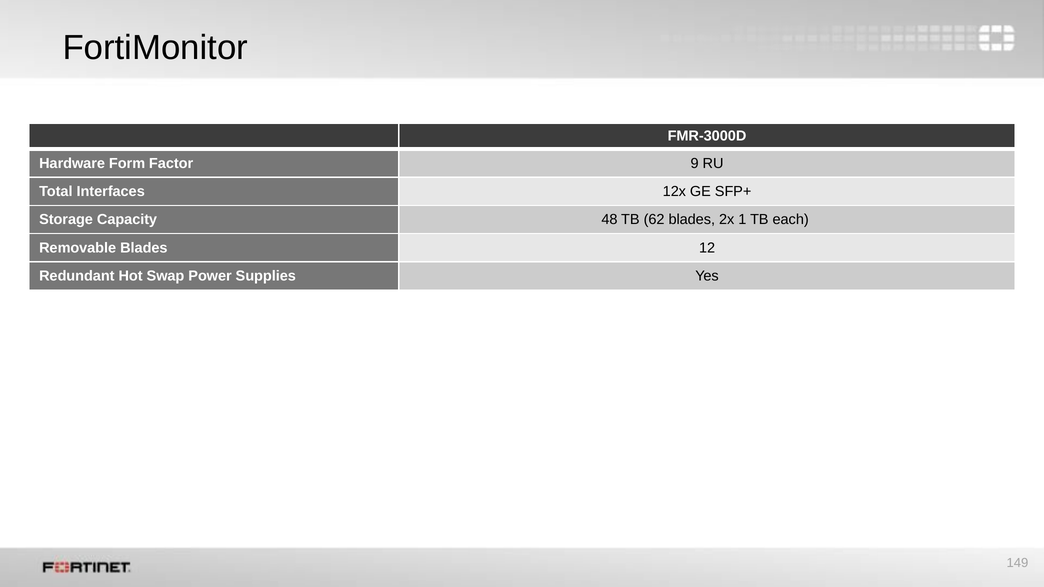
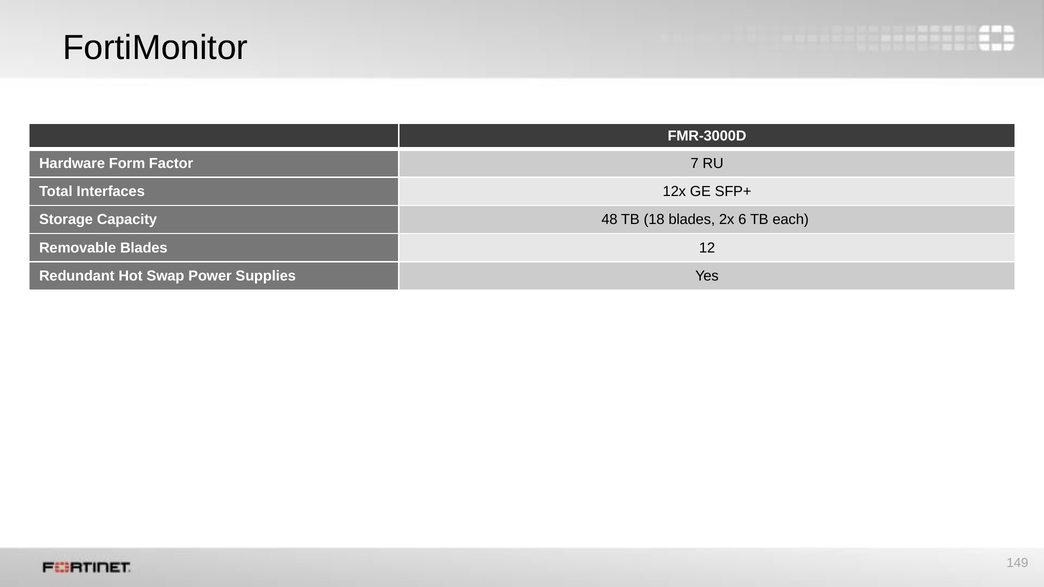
9: 9 -> 7
62: 62 -> 18
1: 1 -> 6
